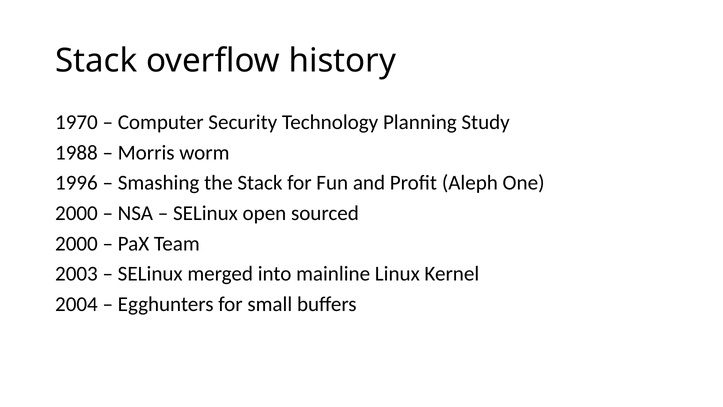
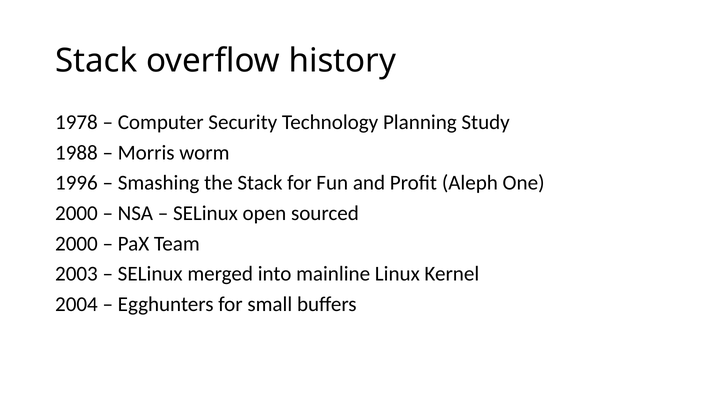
1970: 1970 -> 1978
